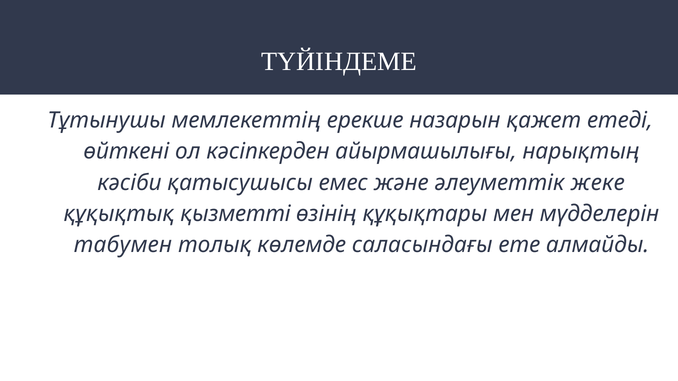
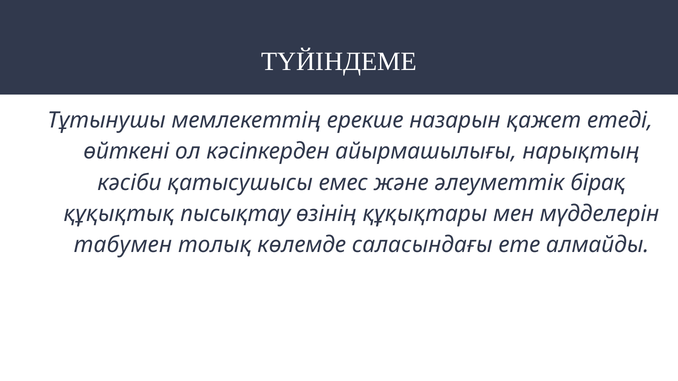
жеке: жеке -> бірақ
қызметті: қызметті -> пысықтау
